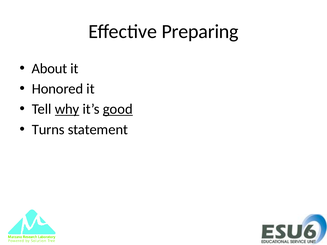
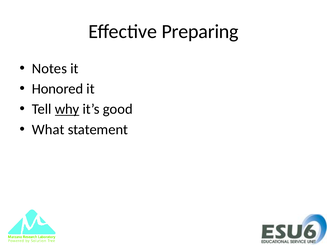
About: About -> Notes
good underline: present -> none
Turns: Turns -> What
